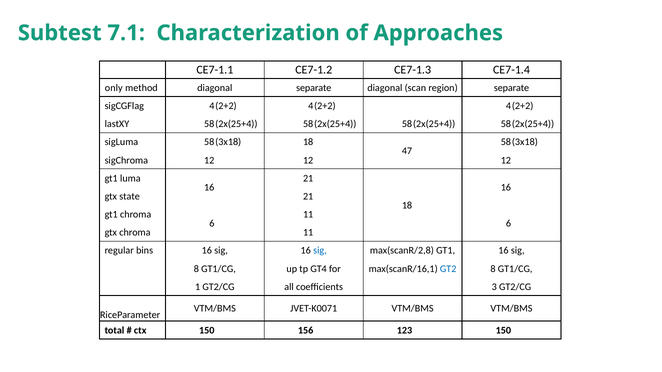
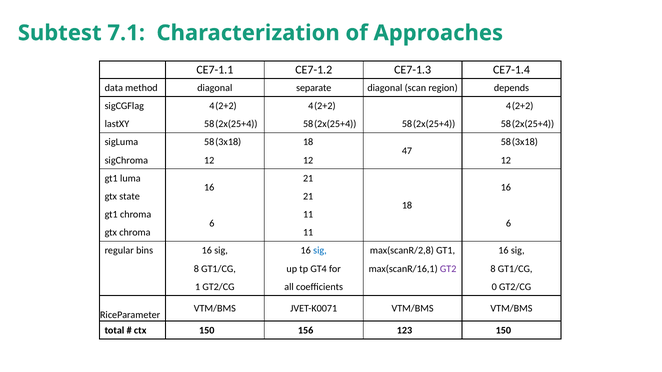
only: only -> data
region separate: separate -> depends
GT2 colour: blue -> purple
3: 3 -> 0
